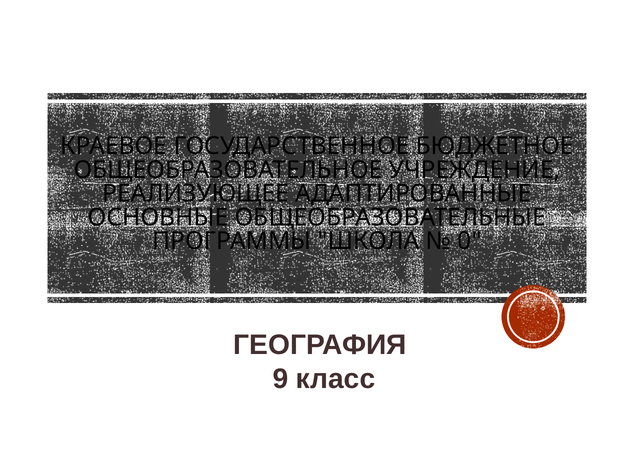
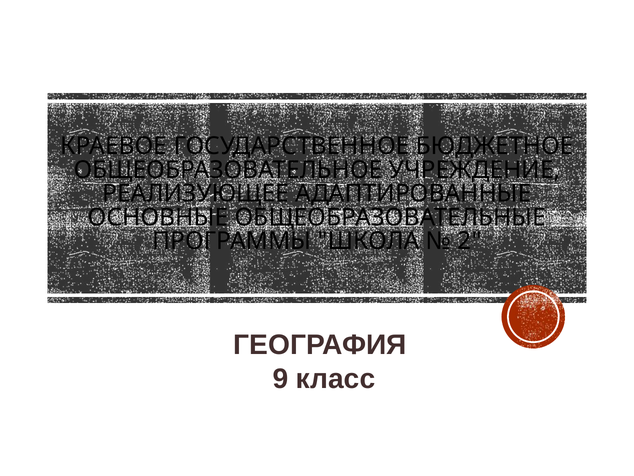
0: 0 -> 2
